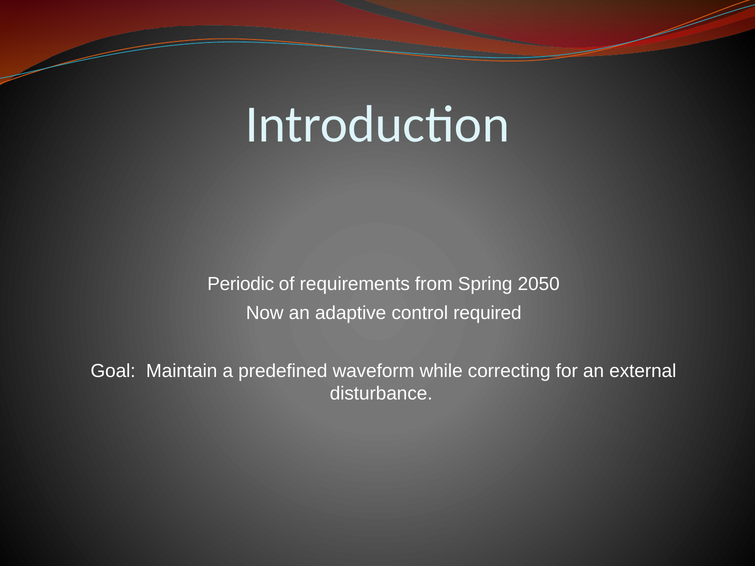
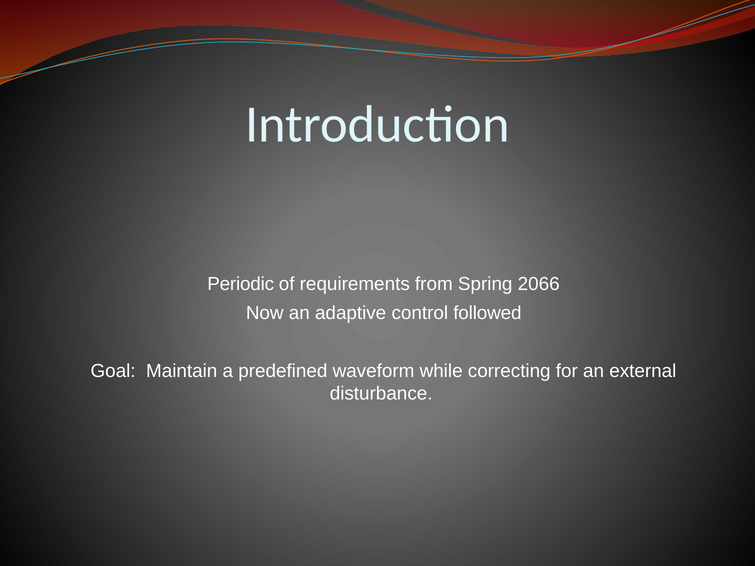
2050: 2050 -> 2066
required: required -> followed
